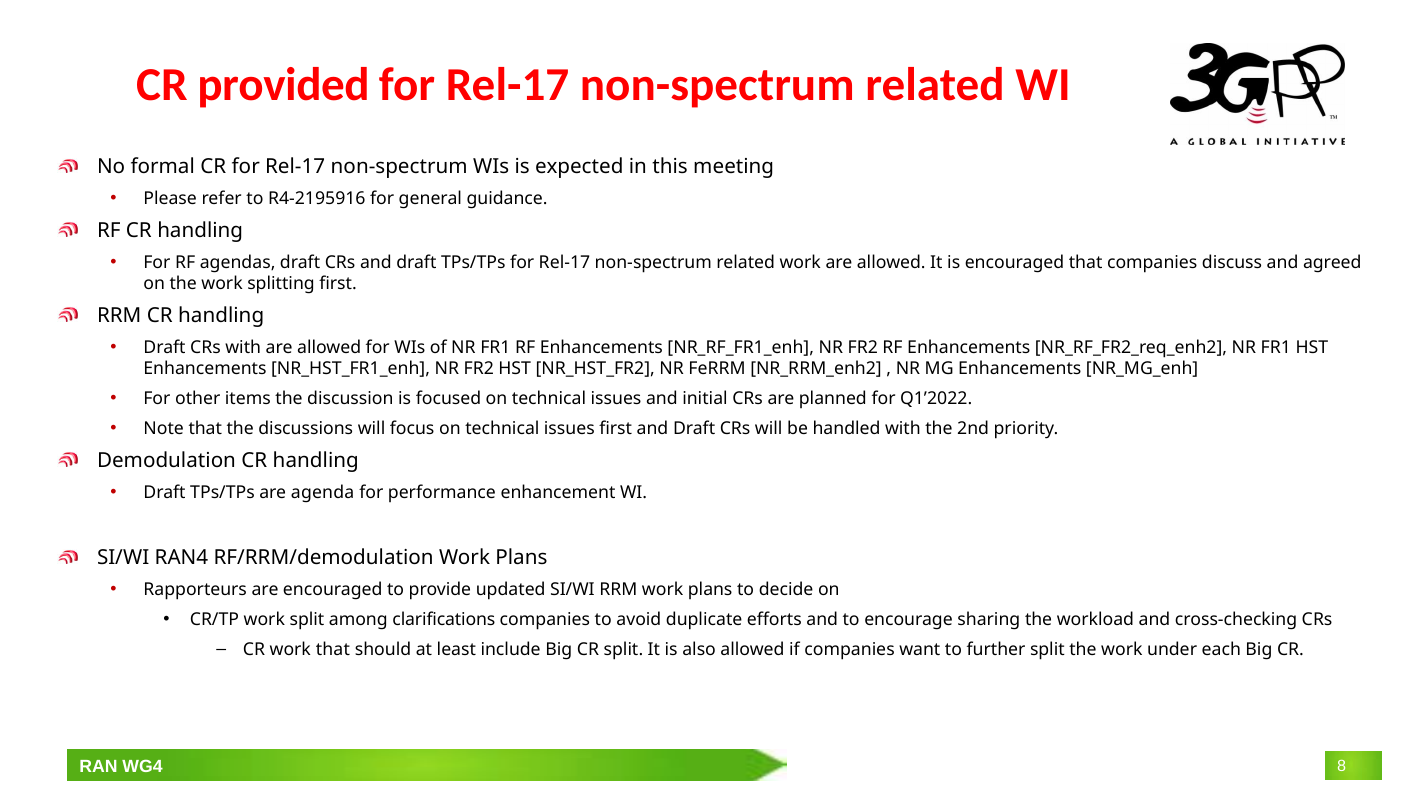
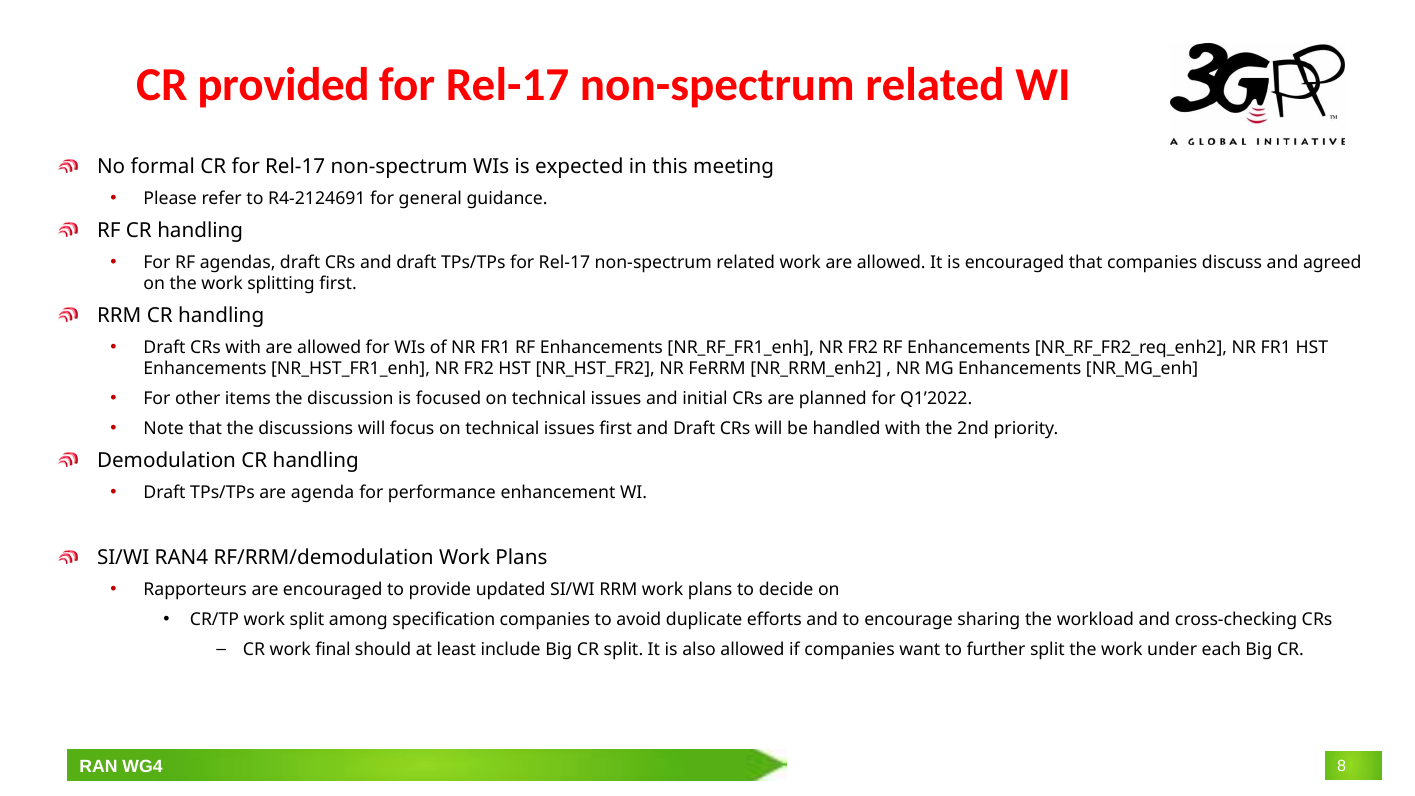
R4-2195916: R4-2195916 -> R4-2124691
clarifications: clarifications -> specification
work that: that -> final
